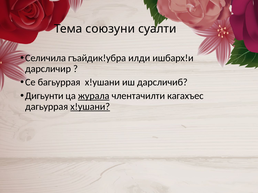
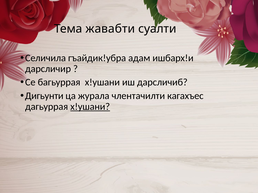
союзуни: союзуни -> жавабти
илди: илди -> адам
журала underline: present -> none
